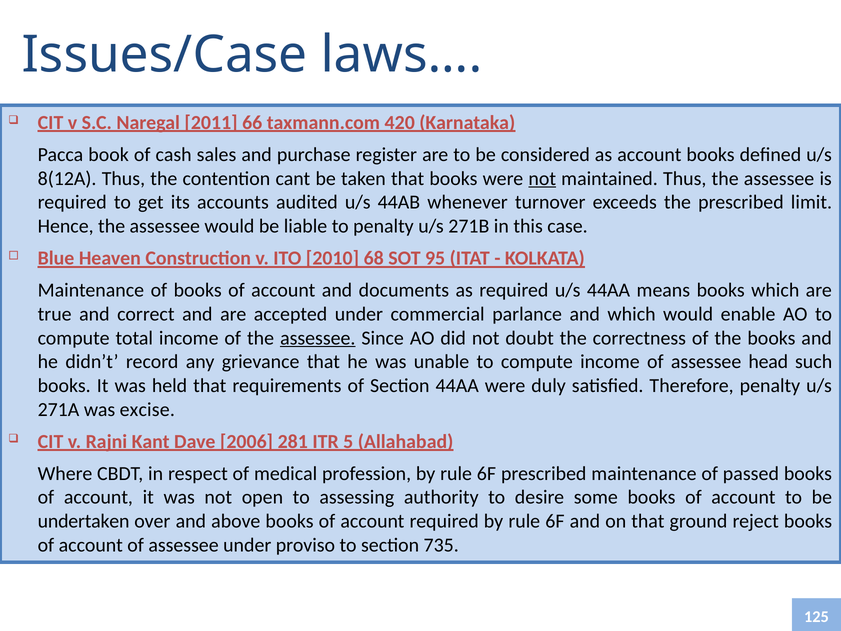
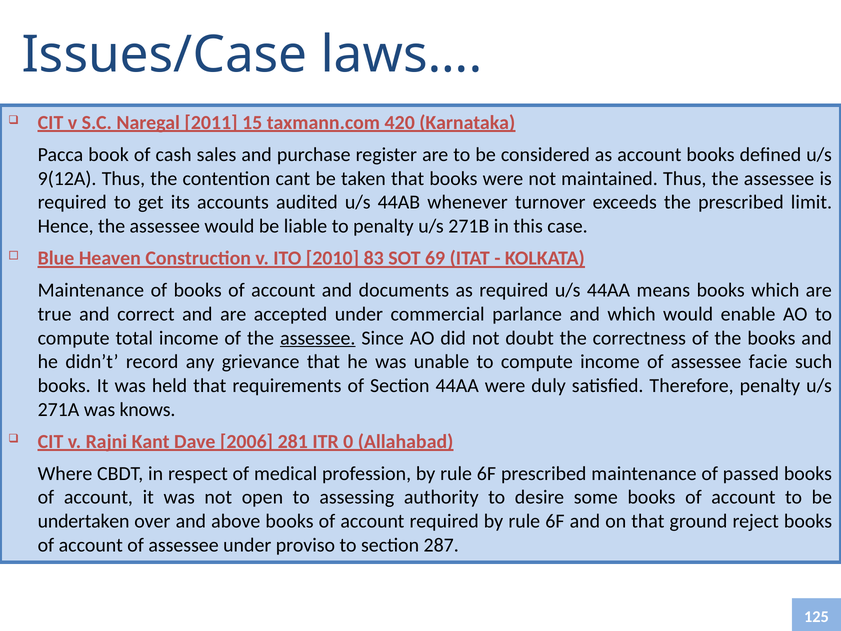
66: 66 -> 15
8(12A: 8(12A -> 9(12A
not at (542, 178) underline: present -> none
68: 68 -> 83
95: 95 -> 69
head: head -> facie
excise: excise -> knows
5: 5 -> 0
735: 735 -> 287
